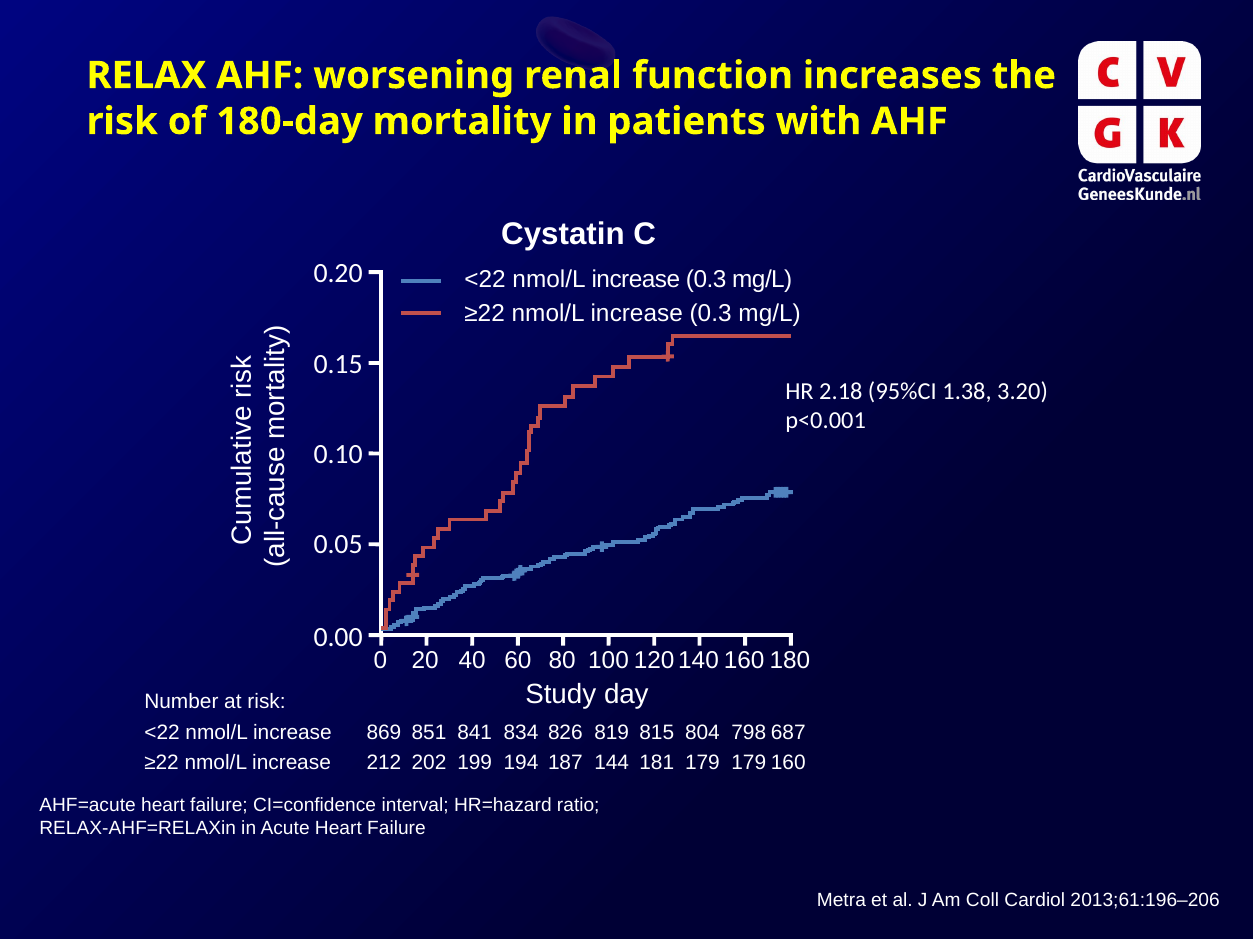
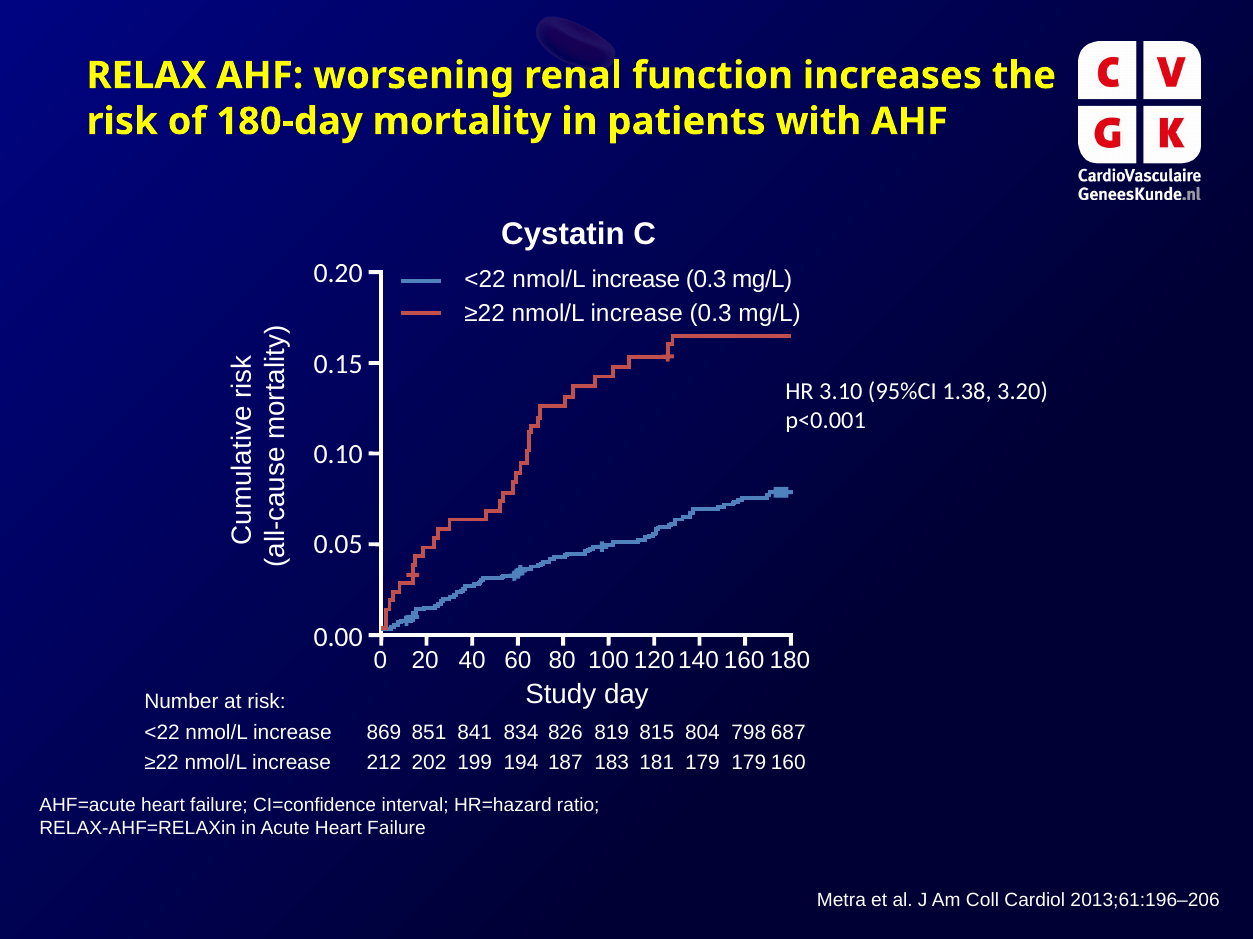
2.18: 2.18 -> 3.10
144: 144 -> 183
